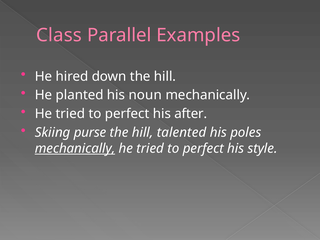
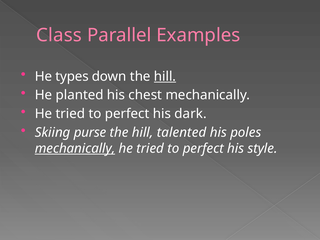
hired: hired -> types
hill at (165, 76) underline: none -> present
noun: noun -> chest
after: after -> dark
